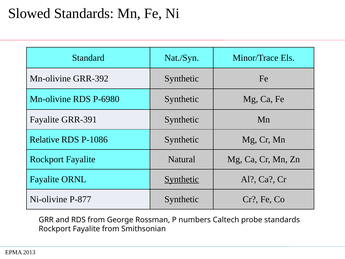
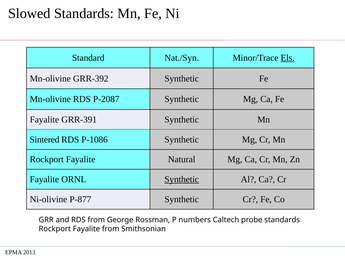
Els underline: none -> present
P-6980: P-6980 -> P-2087
Relative: Relative -> Sintered
